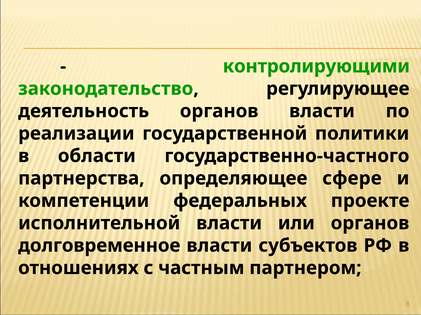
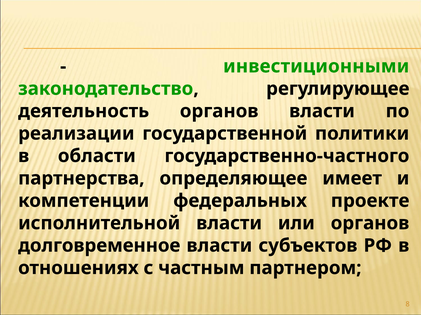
контролирующими: контролирующими -> инвестиционными
сфере: сфере -> имеет
